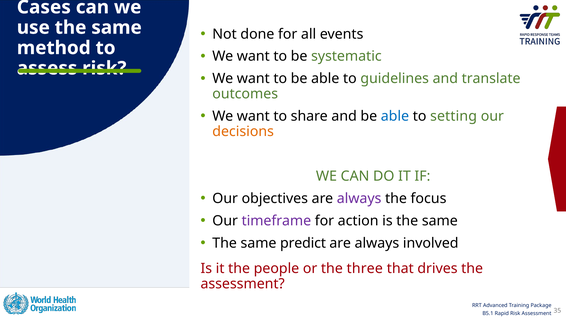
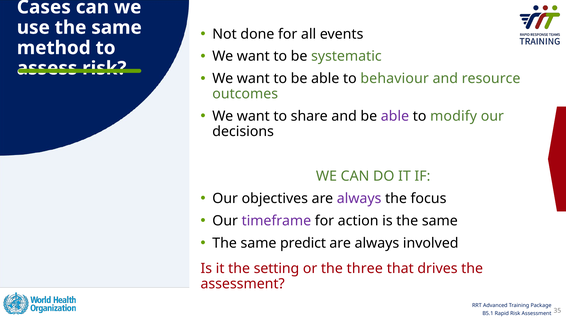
guidelines: guidelines -> behaviour
translate: translate -> resource
able at (395, 116) colour: blue -> purple
setting: setting -> modify
decisions colour: orange -> black
people: people -> setting
